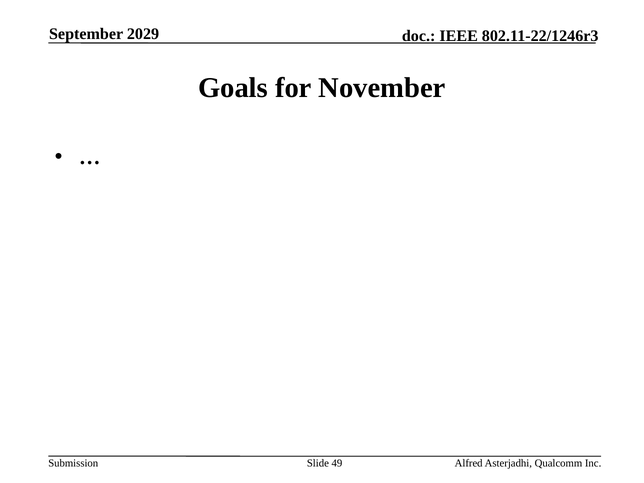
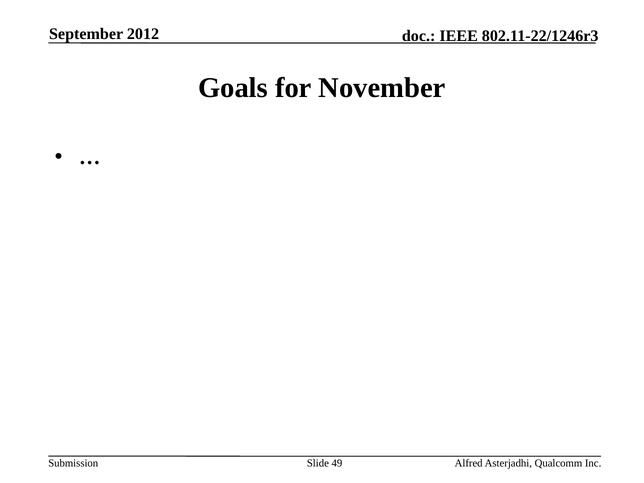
2029: 2029 -> 2012
